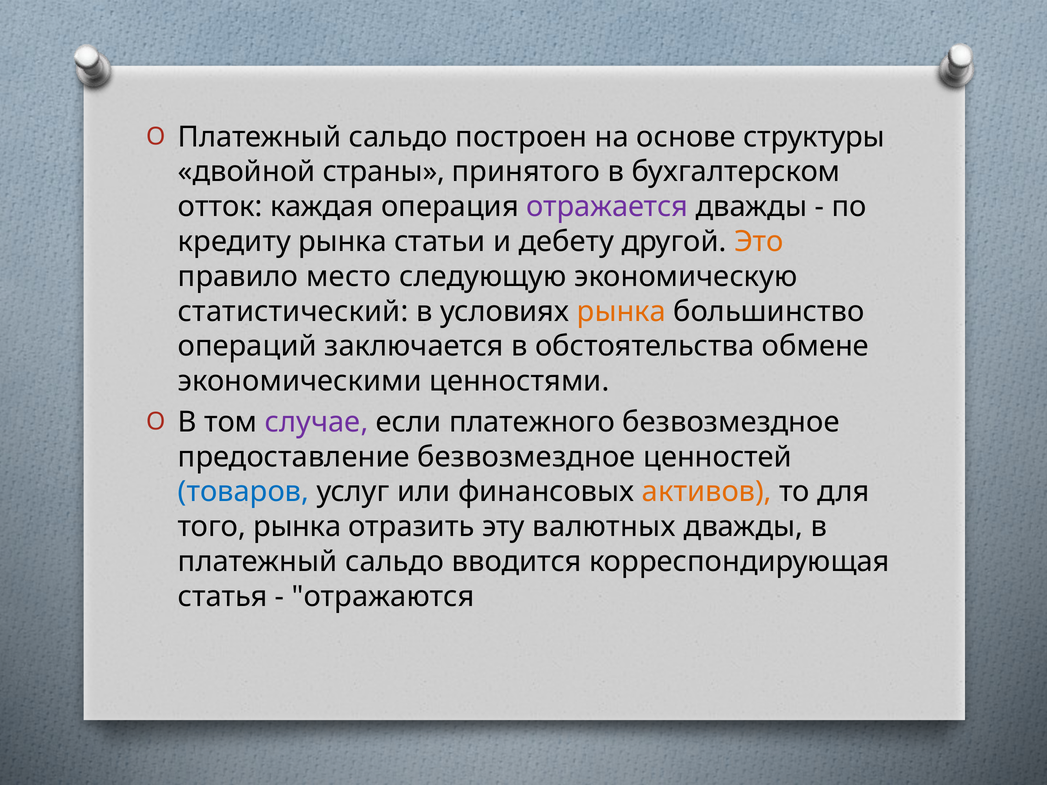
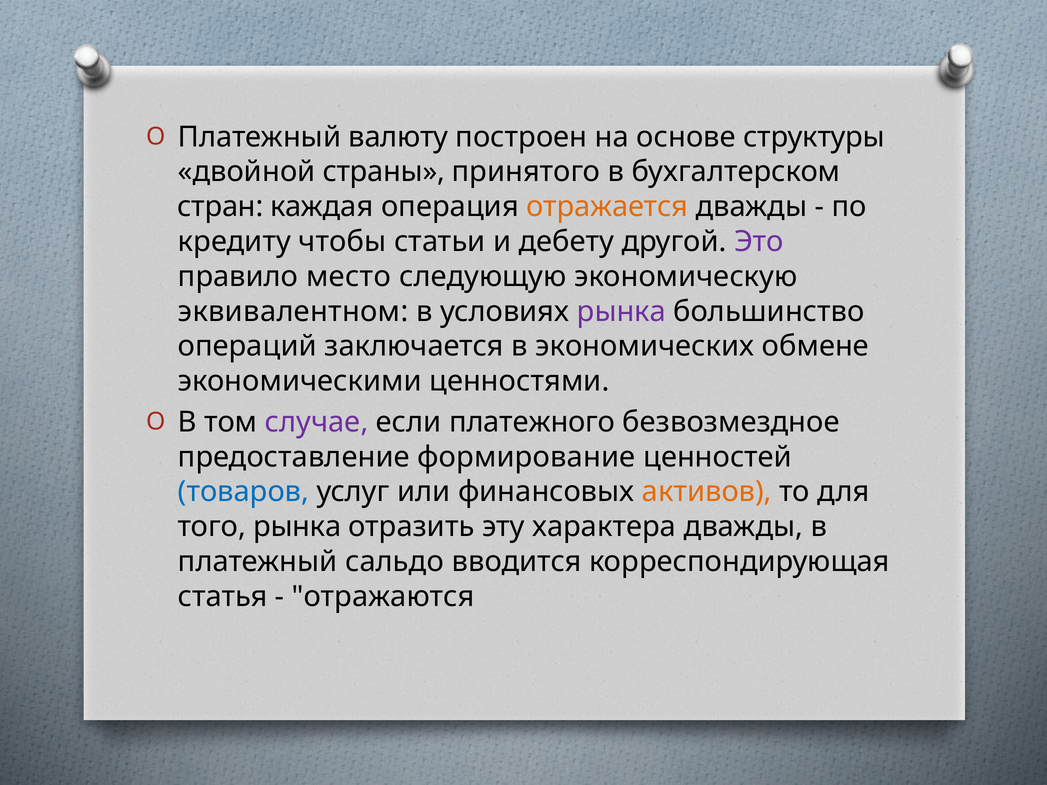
сальдо at (398, 137): сальдо -> валюту
отток: отток -> стран
отражается colour: purple -> orange
кредиту рынка: рынка -> чтобы
Это colour: orange -> purple
статистический: статистический -> эквивалентном
рынка at (621, 312) colour: orange -> purple
обстоятельства: обстоятельства -> экономических
предоставление безвозмездное: безвозмездное -> формирование
валютных: валютных -> характера
